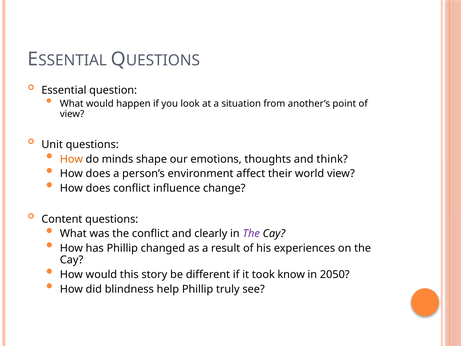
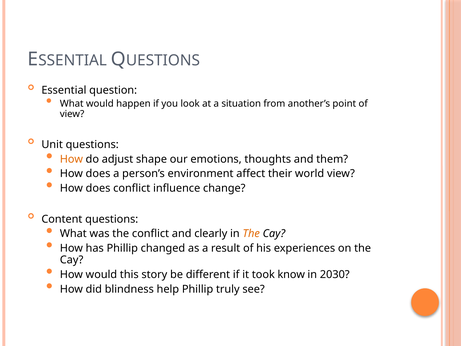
minds: minds -> adjust
think: think -> them
The at (251, 234) colour: purple -> orange
2050: 2050 -> 2030
